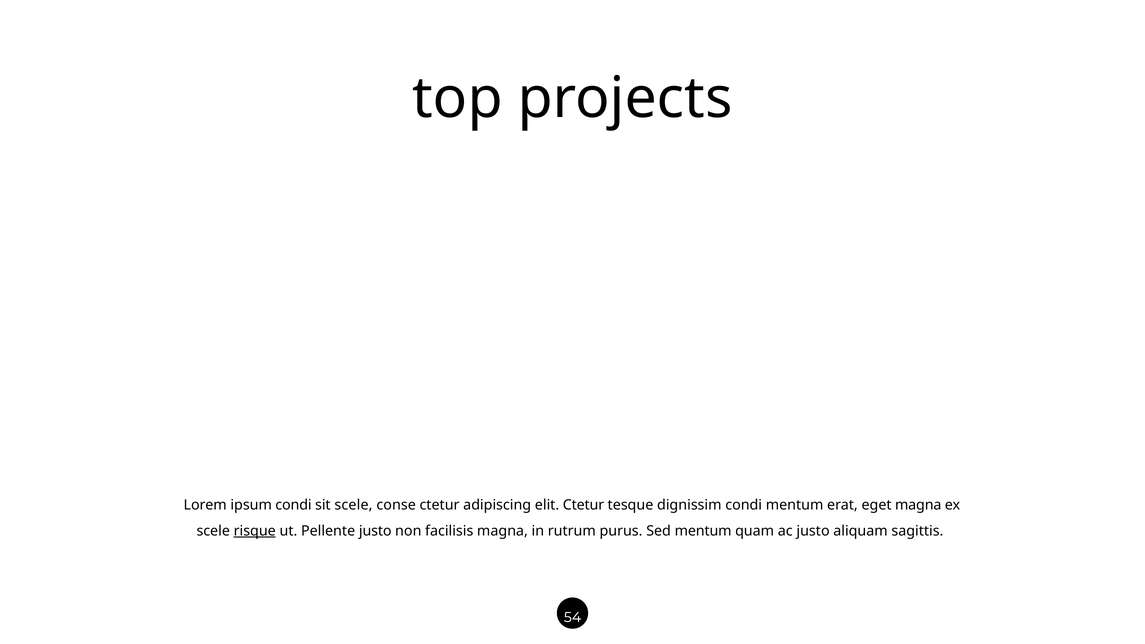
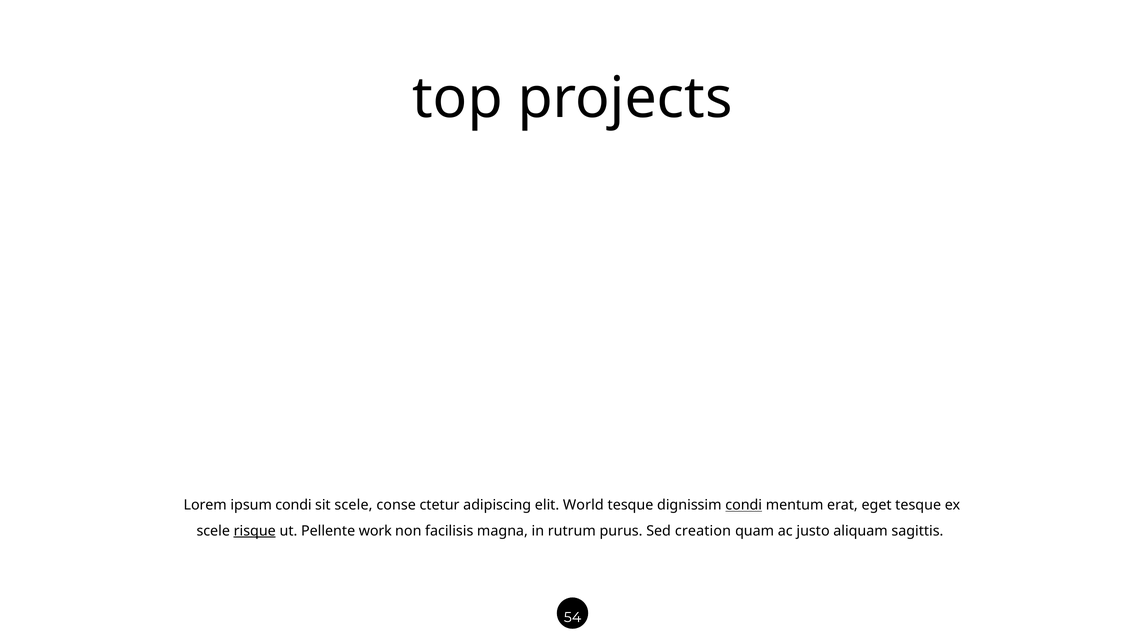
elit Ctetur: Ctetur -> World
condi at (744, 505) underline: none -> present
eget magna: magna -> tesque
Pellente justo: justo -> work
Sed mentum: mentum -> creation
